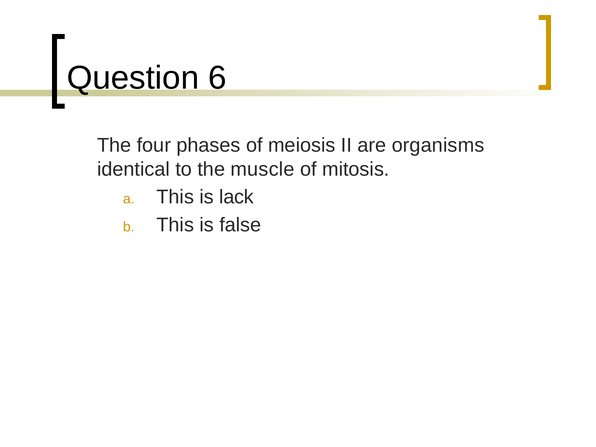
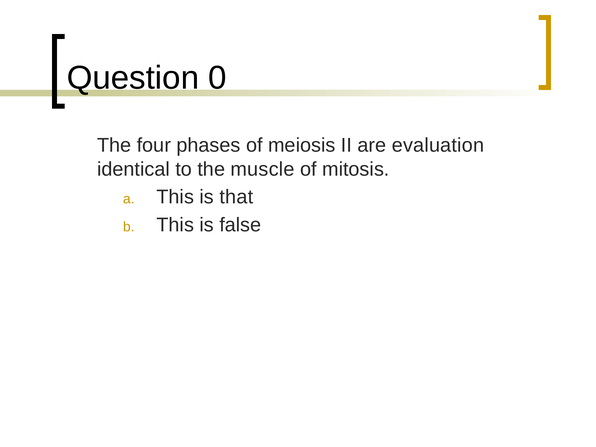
6: 6 -> 0
organisms: organisms -> evaluation
lack: lack -> that
